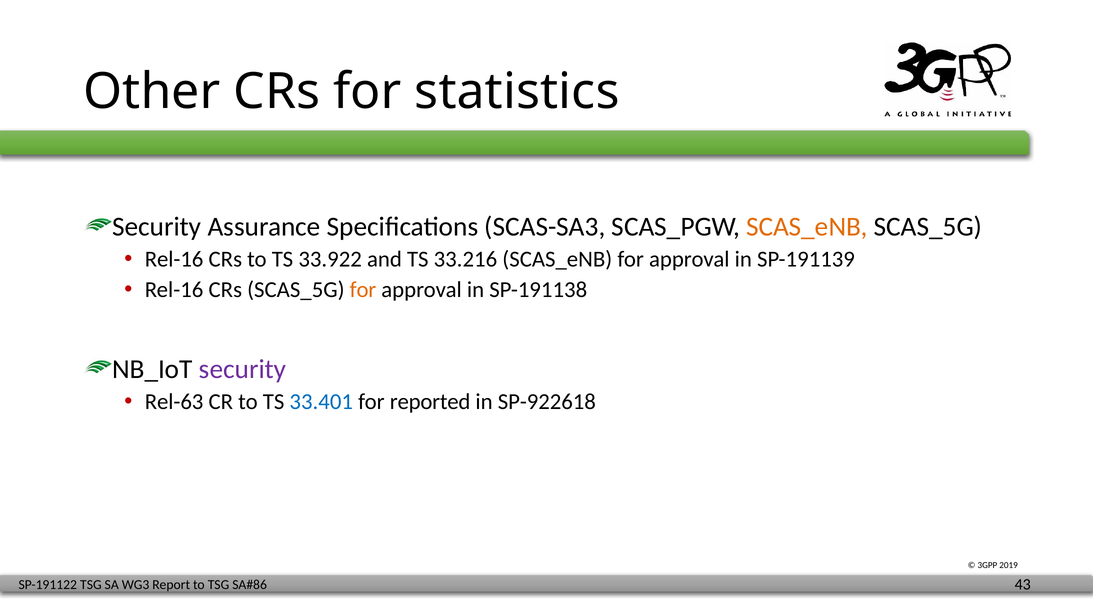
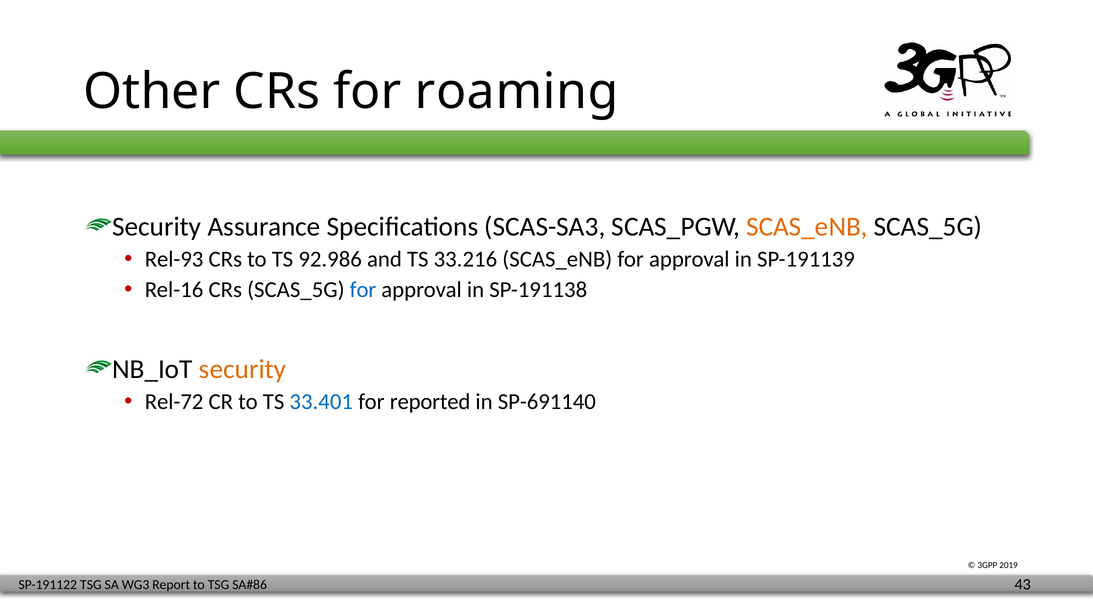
statistics: statistics -> roaming
Rel-16 at (174, 259): Rel-16 -> Rel-93
33.922: 33.922 -> 92.986
for at (363, 290) colour: orange -> blue
security at (243, 369) colour: purple -> orange
Rel-63: Rel-63 -> Rel-72
SP-922618: SP-922618 -> SP-691140
